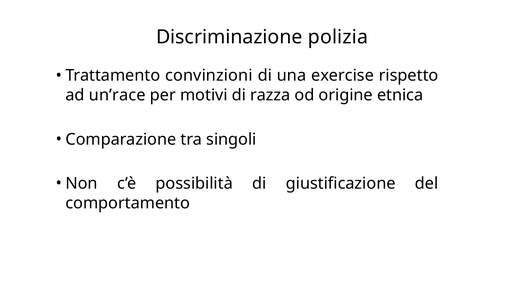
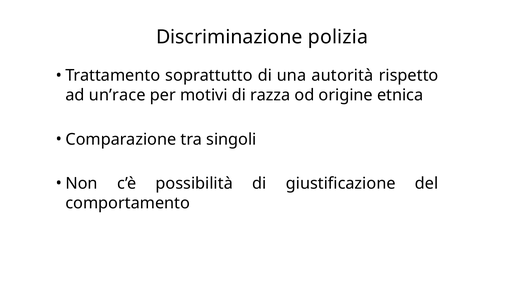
convinzioni: convinzioni -> soprattutto
exercise: exercise -> autorità
